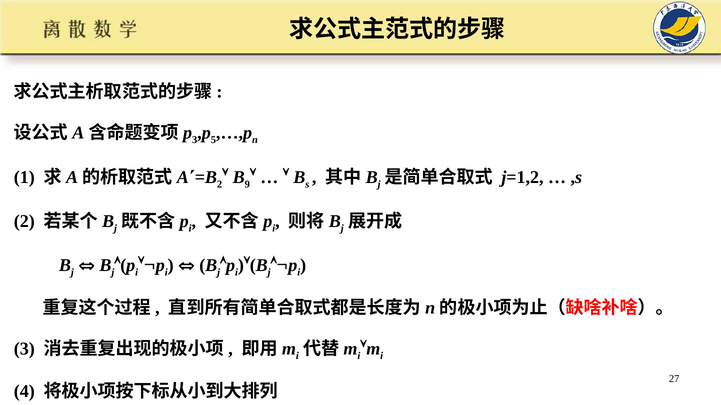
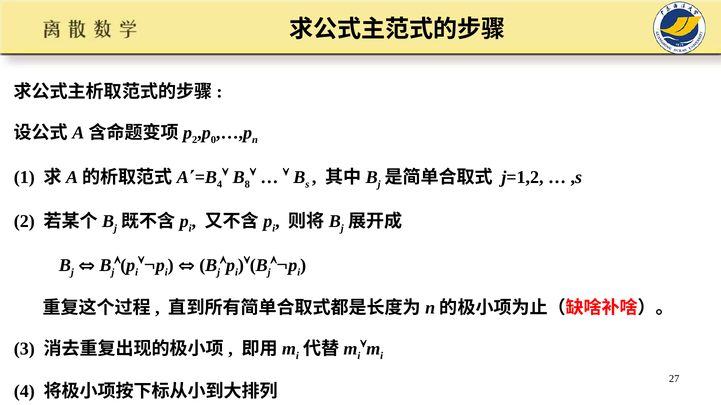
3 at (195, 140): 3 -> 2
5: 5 -> 0
2 at (220, 184): 2 -> 4
9: 9 -> 8
